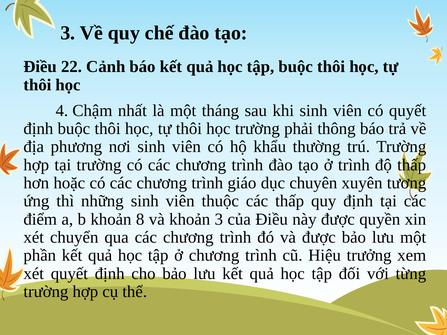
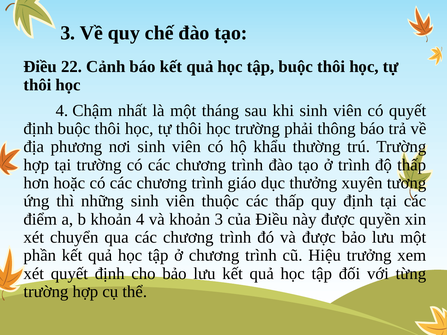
chuyên: chuyên -> thưởng
khoản 8: 8 -> 4
